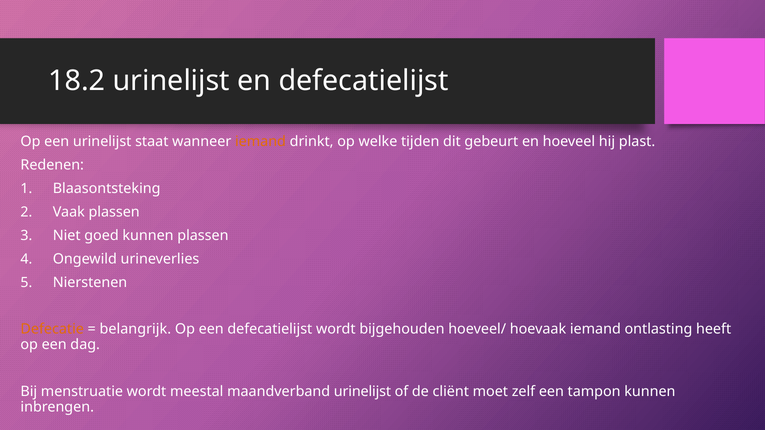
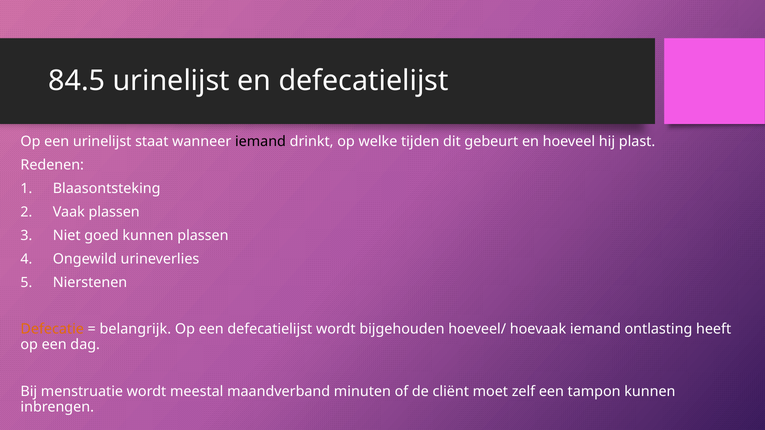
18.2: 18.2 -> 84.5
iemand at (260, 142) colour: orange -> black
maandverband urinelijst: urinelijst -> minuten
